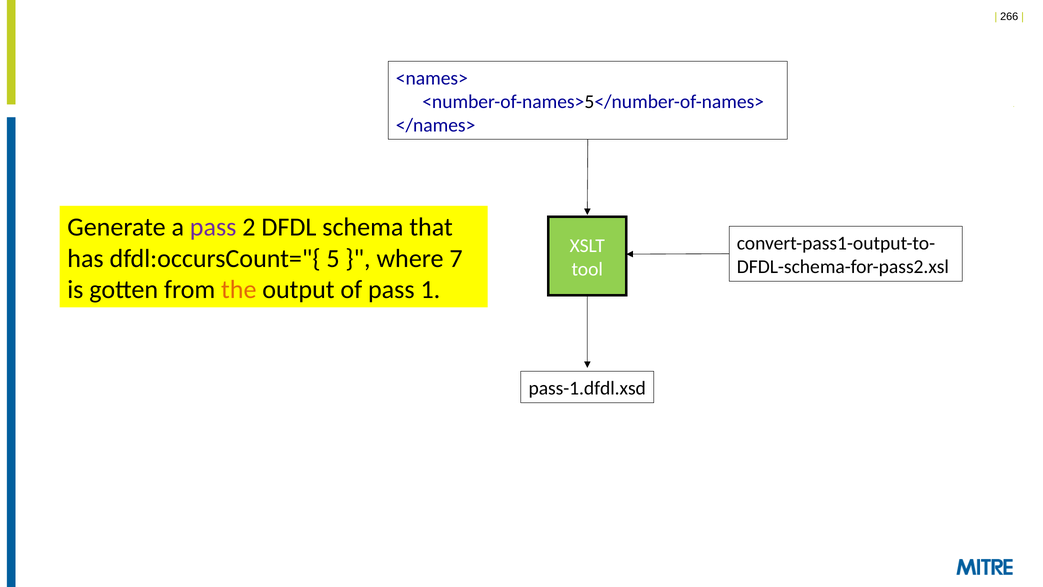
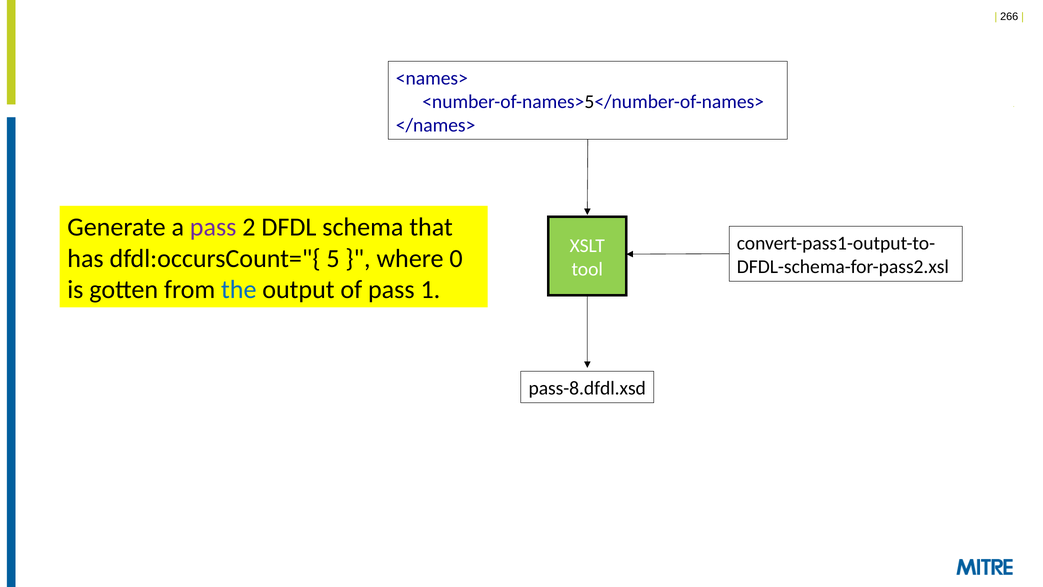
7: 7 -> 0
the colour: orange -> blue
pass-1.dfdl.xsd: pass-1.dfdl.xsd -> pass-8.dfdl.xsd
